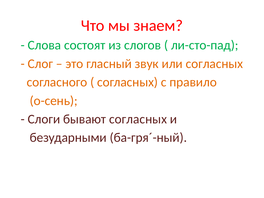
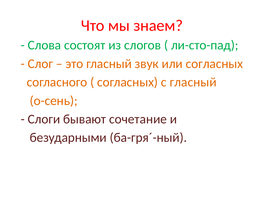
с правило: правило -> гласный
бывают согласных: согласных -> сочетание
